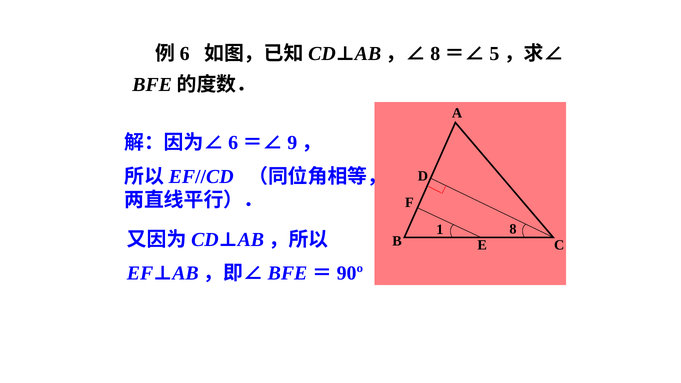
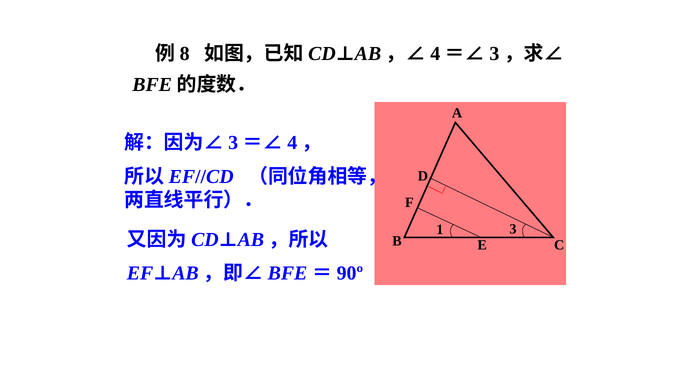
6 at (185, 54): 6 -> 8
8 at (435, 54): 8 -> 4
5 at (494, 54): 5 -> 3
6 at (233, 143): 6 -> 3
9 at (292, 143): 9 -> 4
1 8: 8 -> 3
